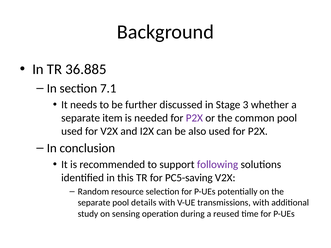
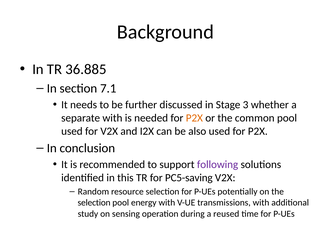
separate item: item -> with
P2X at (194, 118) colour: purple -> orange
separate at (94, 203): separate -> selection
details: details -> energy
